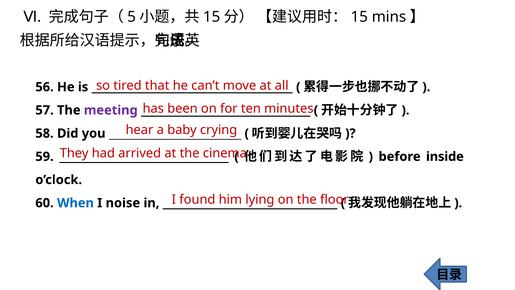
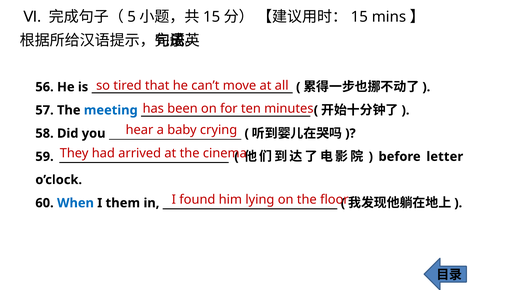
meeting colour: purple -> blue
inside: inside -> letter
noise: noise -> them
